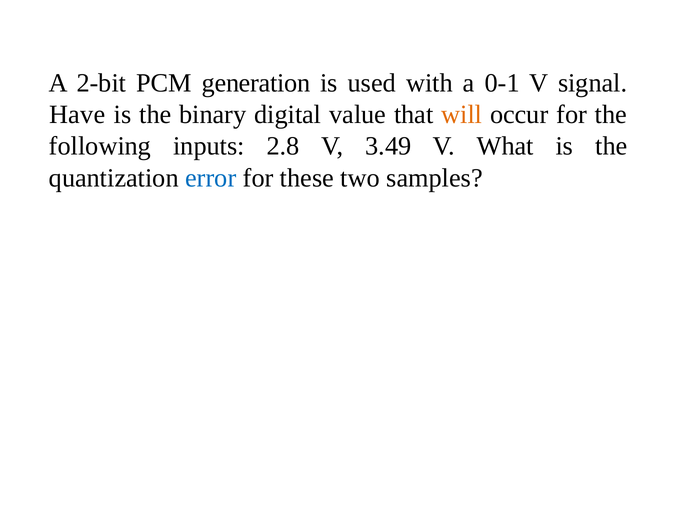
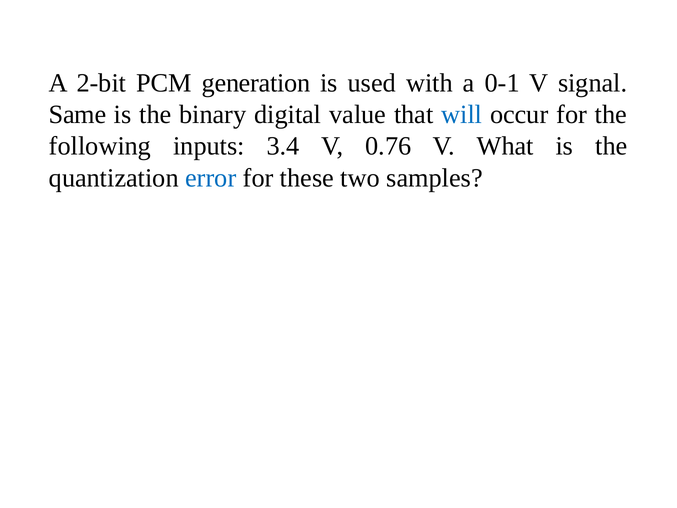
Have: Have -> Same
will colour: orange -> blue
2.8: 2.8 -> 3.4
3.49: 3.49 -> 0.76
